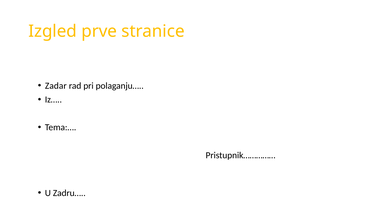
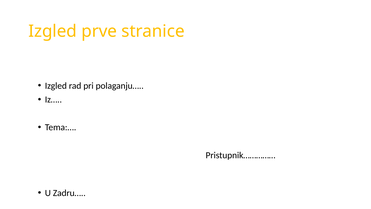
Zadar at (56, 86): Zadar -> Izgled
